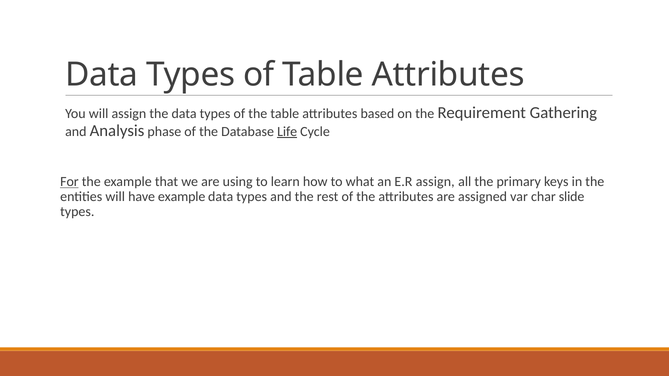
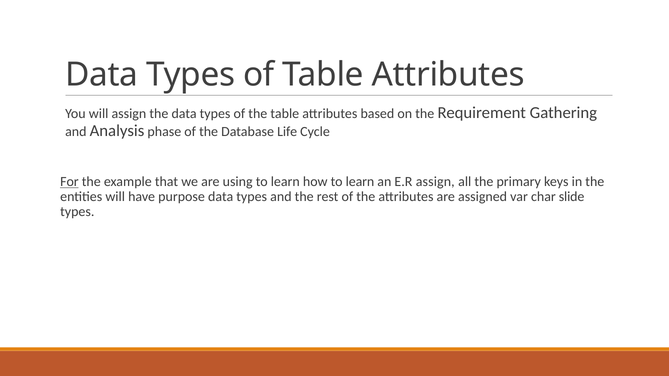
Life underline: present -> none
how to what: what -> learn
have example: example -> purpose
